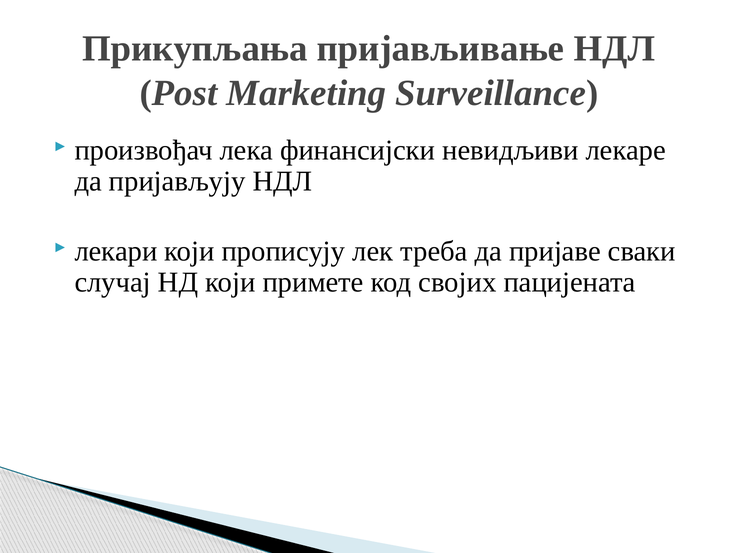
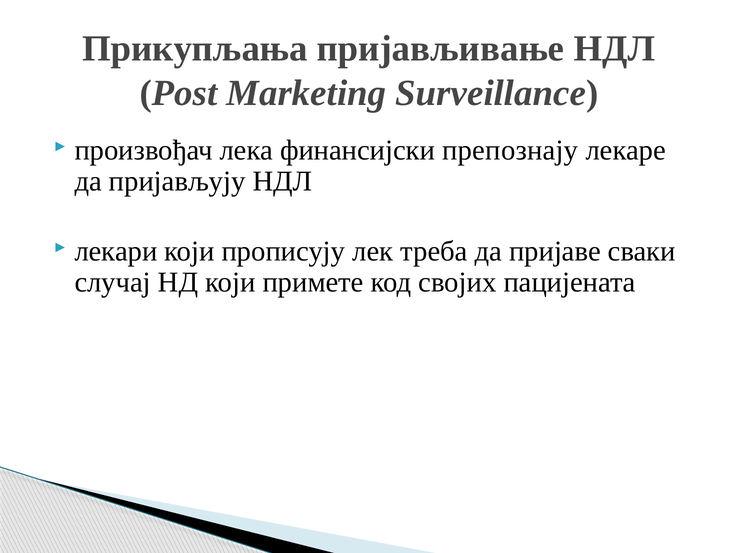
невидљиви: невидљиви -> препознају
